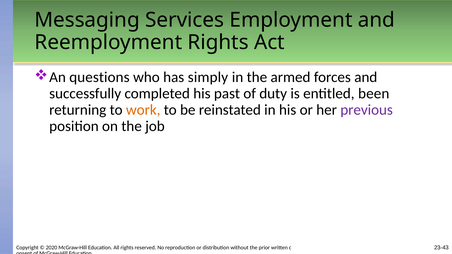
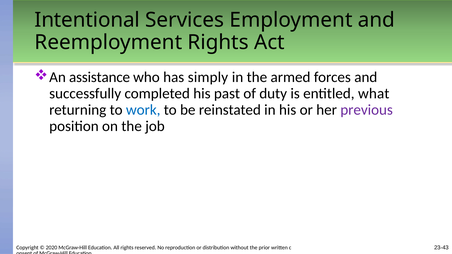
Messaging: Messaging -> Intentional
questions: questions -> assistance
been: been -> what
work colour: orange -> blue
